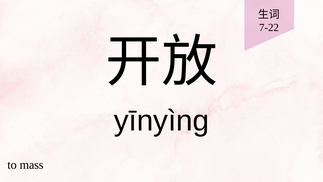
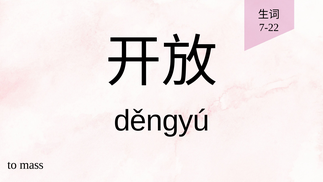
yīnyìng: yīnyìng -> děngyú
